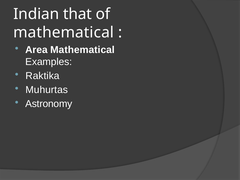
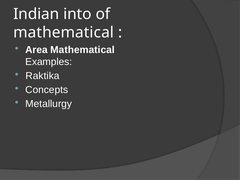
that: that -> into
Muhurtas: Muhurtas -> Concepts
Astronomy: Astronomy -> Metallurgy
